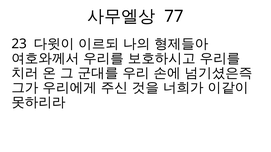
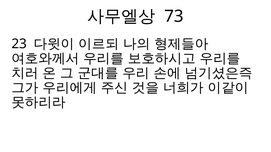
77: 77 -> 73
